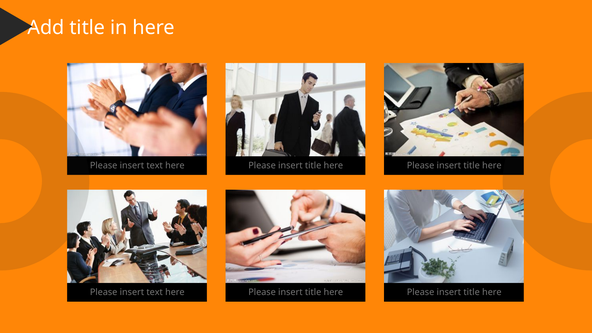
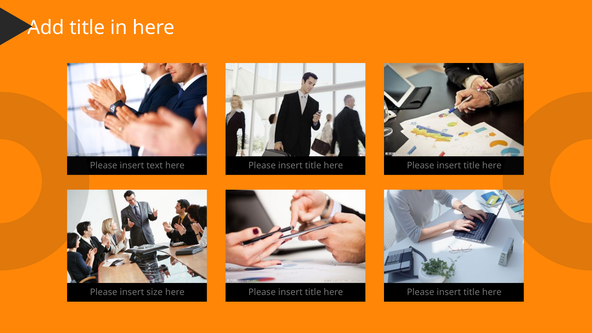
text at (155, 292): text -> size
